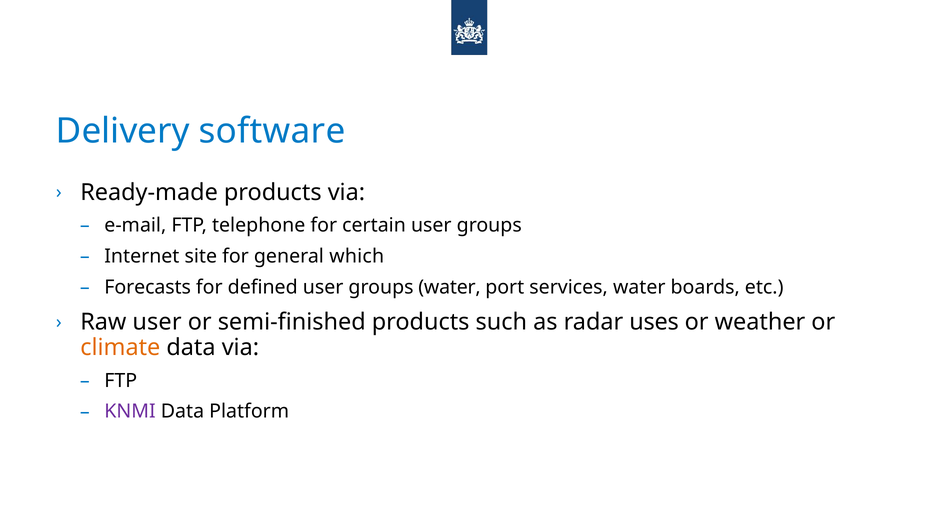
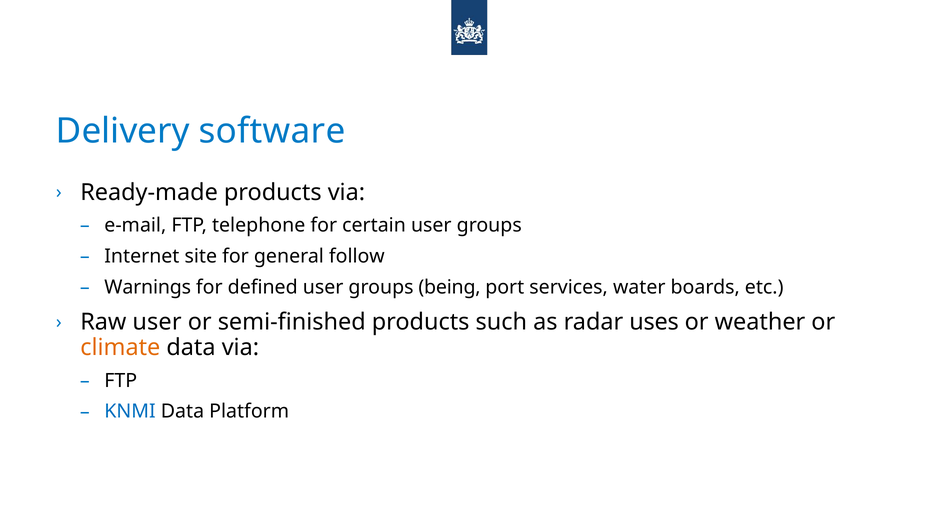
which: which -> follow
Forecasts: Forecasts -> Warnings
groups water: water -> being
KNMI colour: purple -> blue
